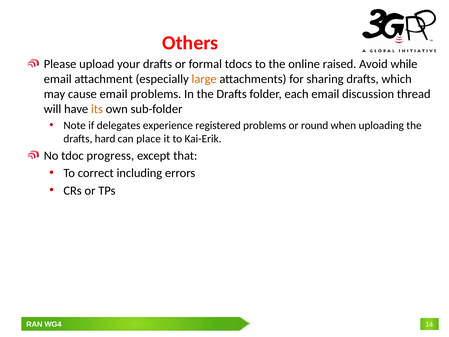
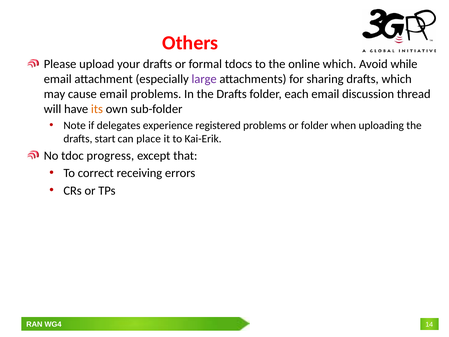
online raised: raised -> which
large colour: orange -> purple
or round: round -> folder
hard: hard -> start
including: including -> receiving
